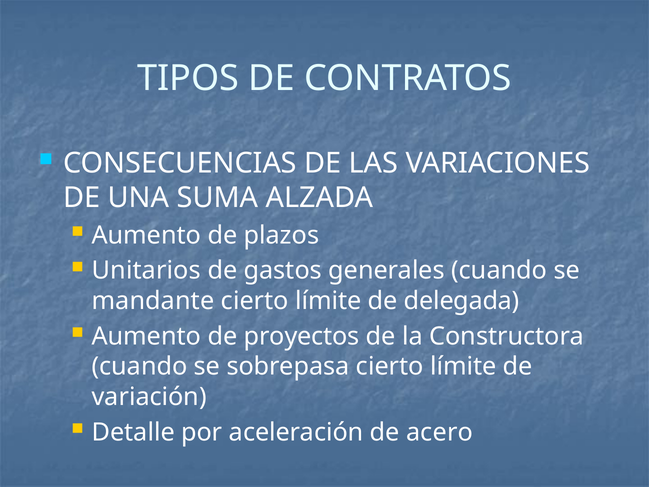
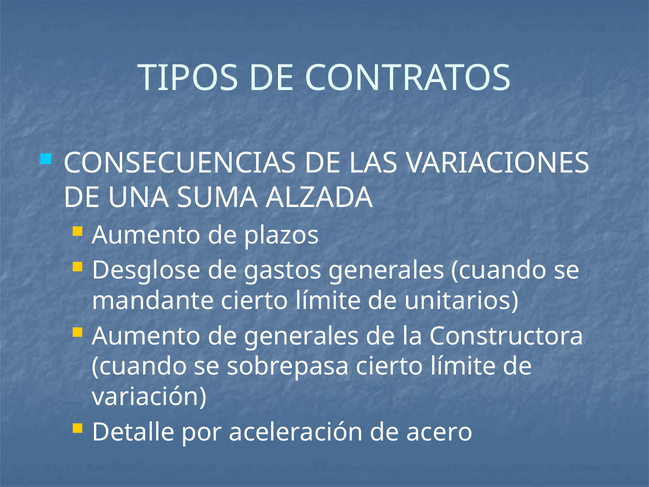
Unitarios: Unitarios -> Desglose
delegada: delegada -> unitarios
de proyectos: proyectos -> generales
